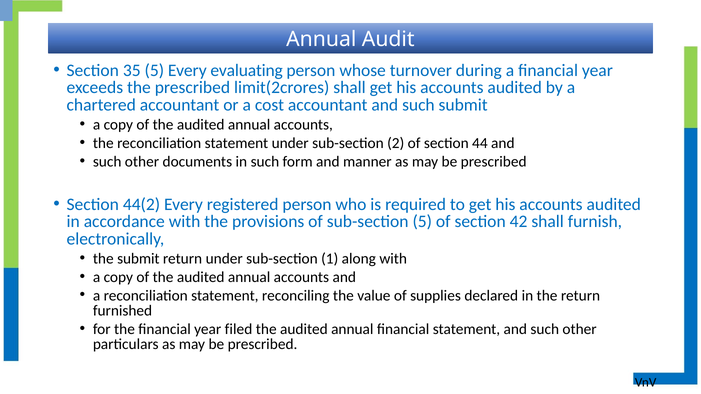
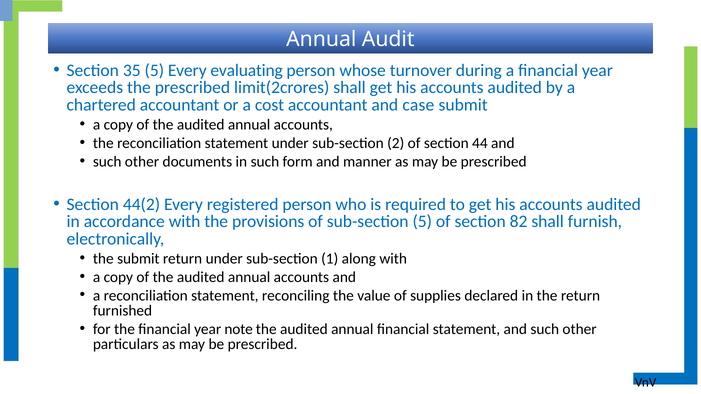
accountant and such: such -> case
42: 42 -> 82
filed: filed -> note
